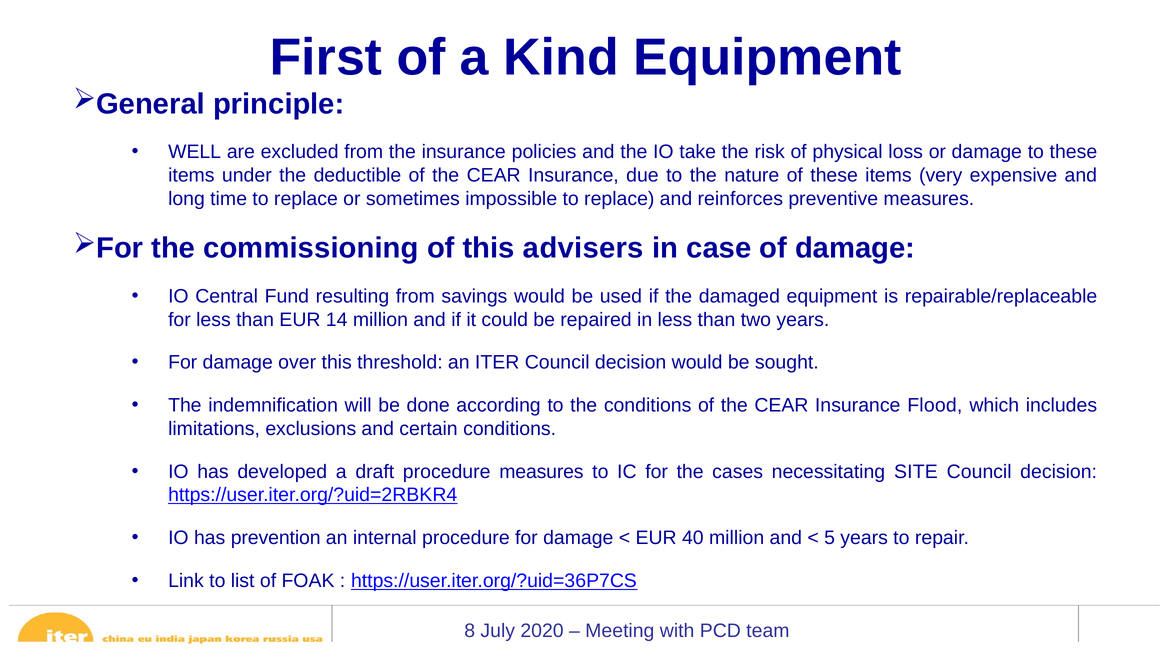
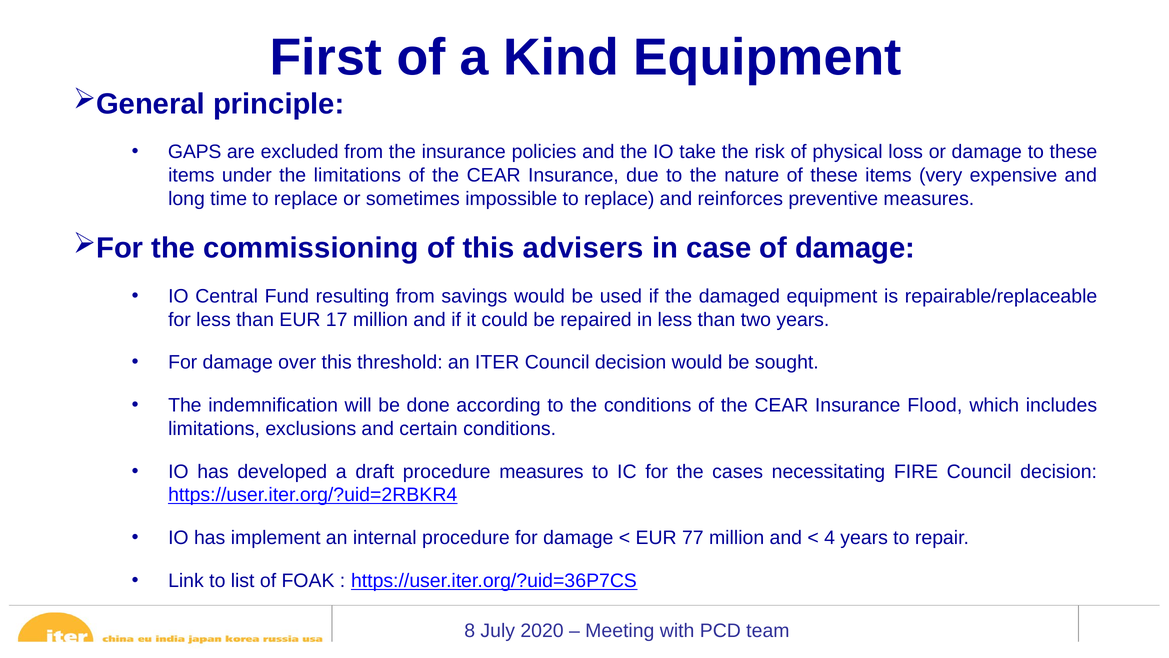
WELL: WELL -> GAPS
the deductible: deductible -> limitations
14: 14 -> 17
SITE: SITE -> FIRE
prevention: prevention -> implement
40: 40 -> 77
5: 5 -> 4
